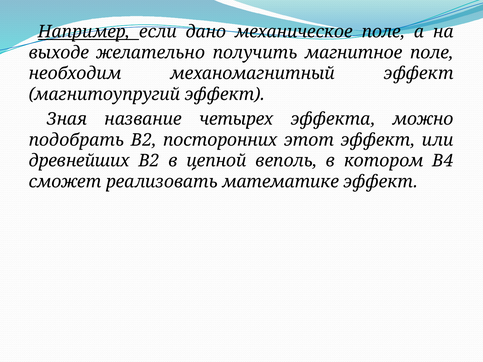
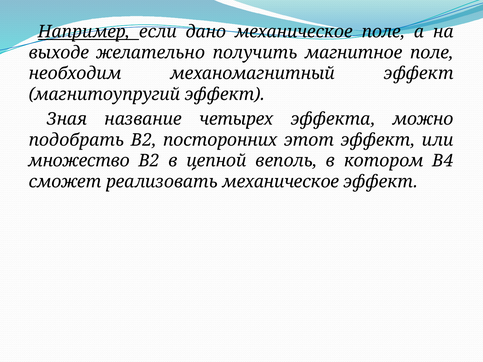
древнейших: древнейших -> множество
реализовать математике: математике -> механическое
